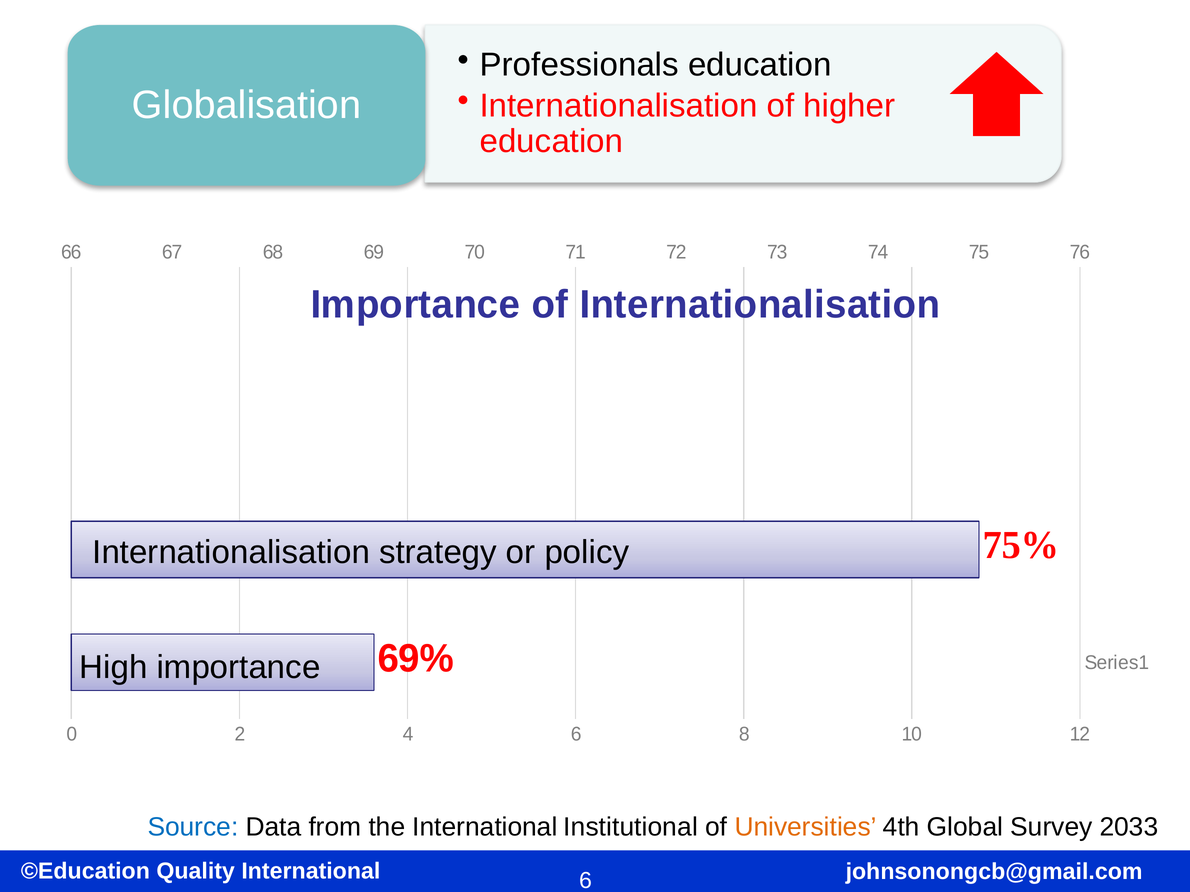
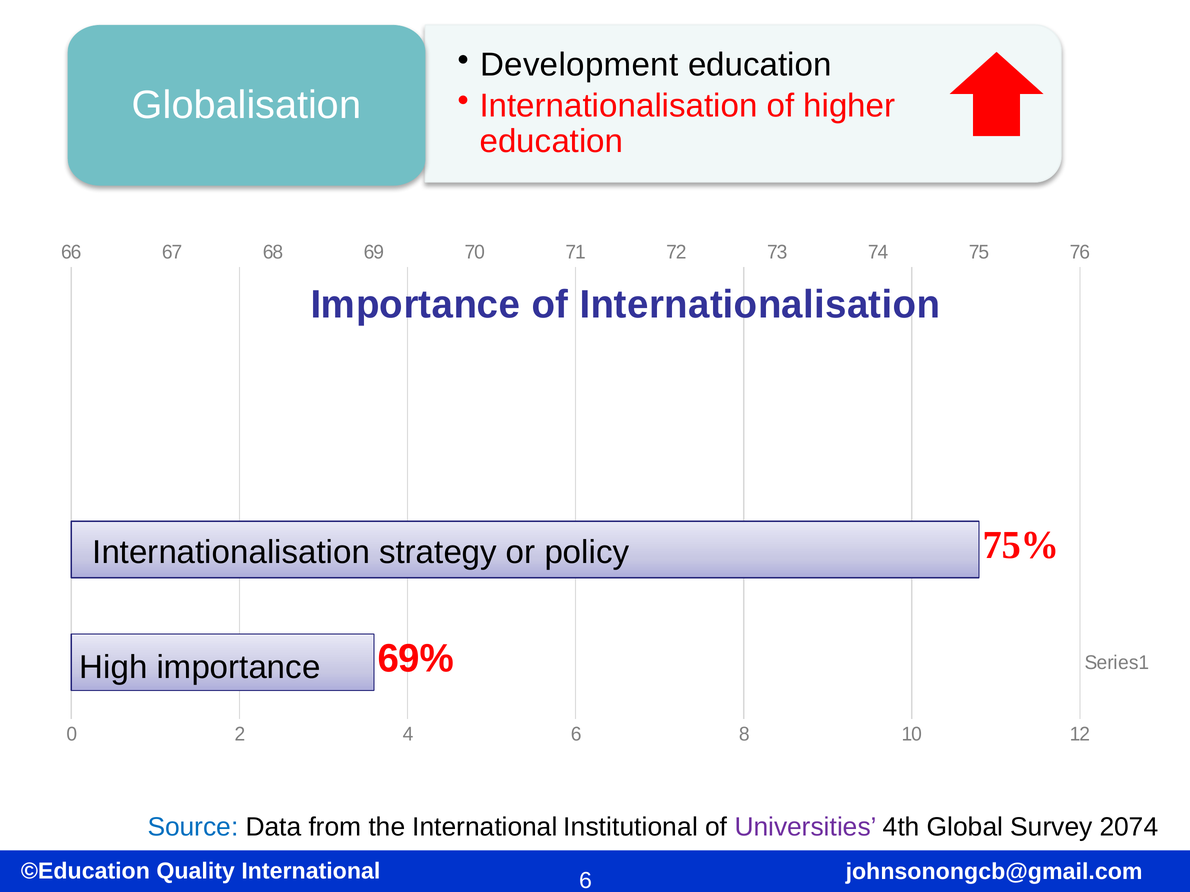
Professionals: Professionals -> Development
Universities colour: orange -> purple
2033: 2033 -> 2074
